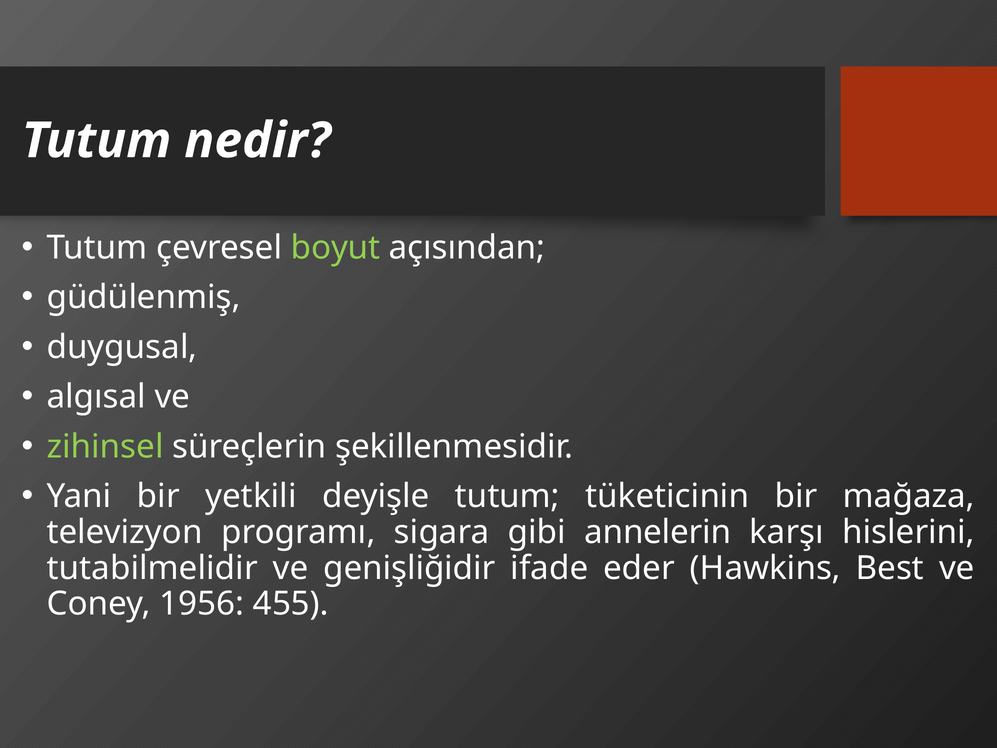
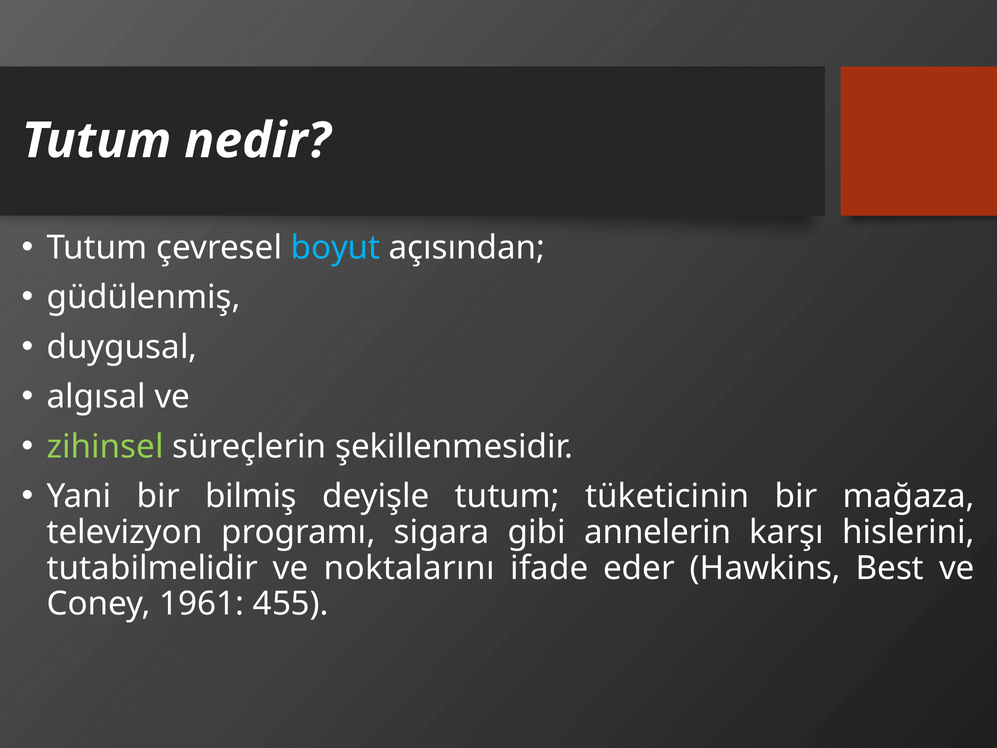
boyut colour: light green -> light blue
yetkili: yetkili -> bilmiş
genişliğidir: genişliğidir -> noktalarını
1956: 1956 -> 1961
